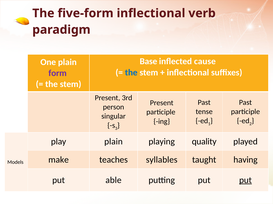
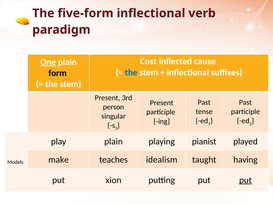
Base: Base -> Cost
One underline: none -> present
form colour: purple -> black
quality: quality -> pianist
syllables: syllables -> idealism
able: able -> xion
